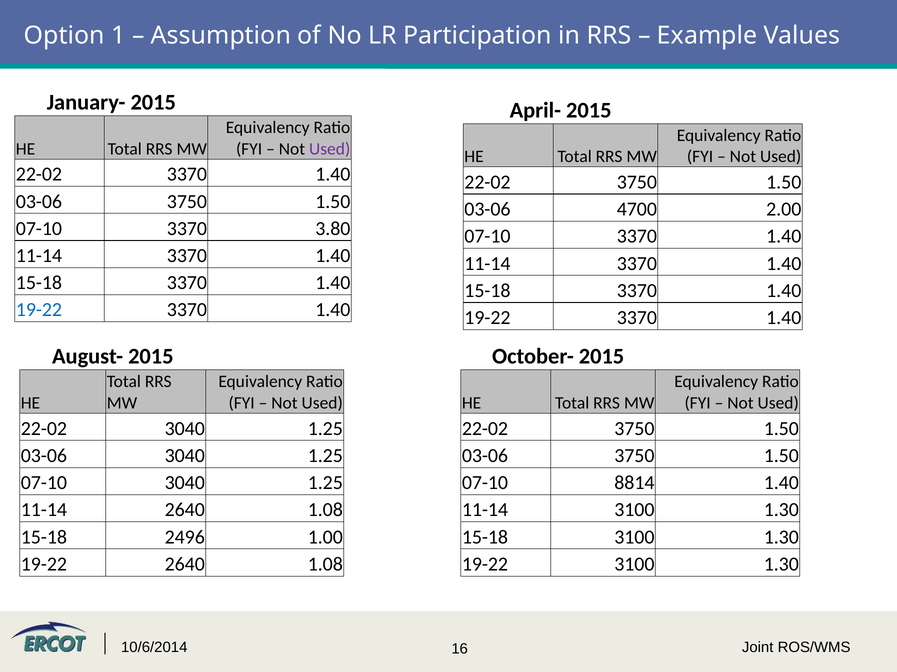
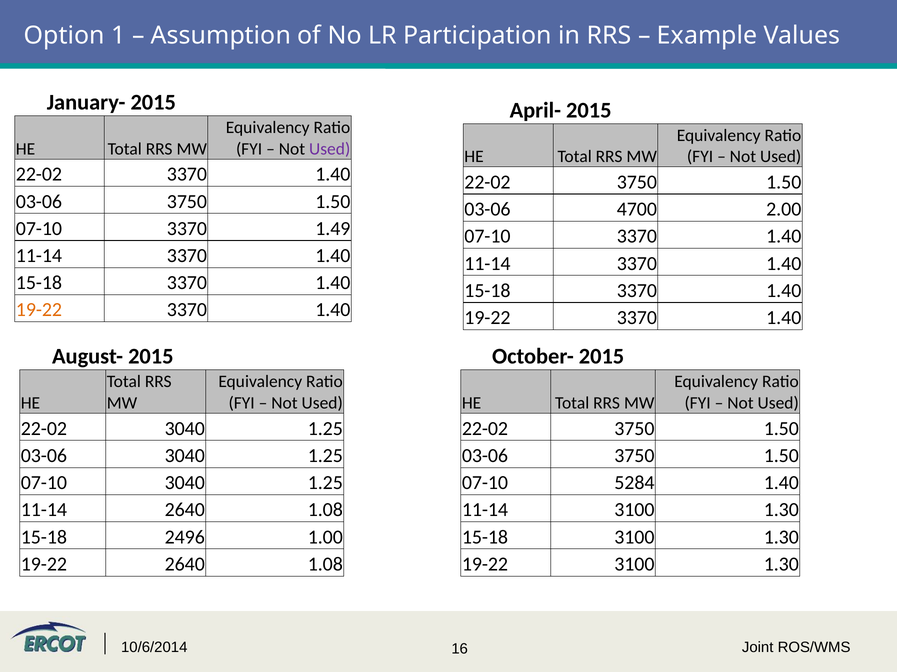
3.80: 3.80 -> 1.49
19-22 at (39, 310) colour: blue -> orange
8814: 8814 -> 5284
